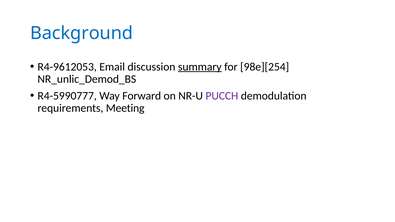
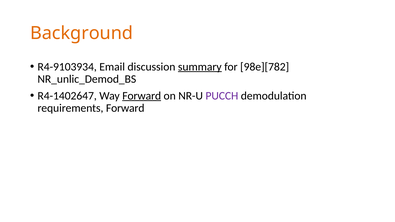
Background colour: blue -> orange
R4-9612053: R4-9612053 -> R4-9103934
98e][254: 98e][254 -> 98e][782
R4-5990777: R4-5990777 -> R4-1402647
Forward at (142, 96) underline: none -> present
requirements Meeting: Meeting -> Forward
